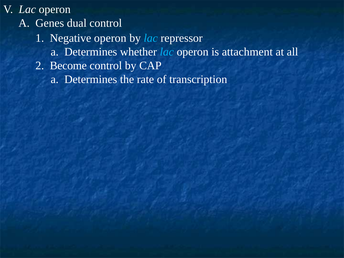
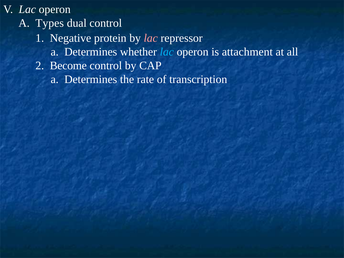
Genes: Genes -> Types
Negative operon: operon -> protein
lac at (151, 38) colour: light blue -> pink
